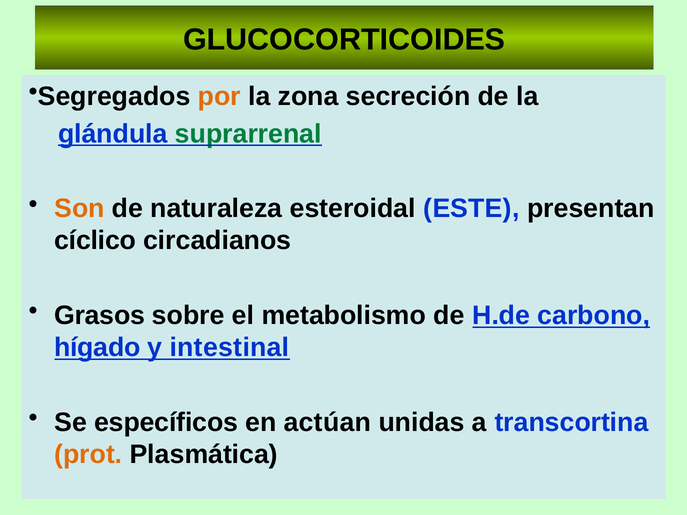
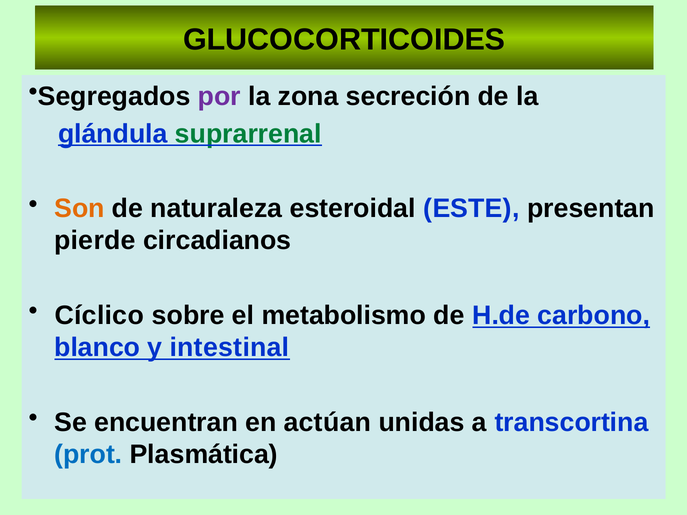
por colour: orange -> purple
cíclico: cíclico -> pierde
Grasos: Grasos -> Cíclico
hígado: hígado -> blanco
específicos: específicos -> encuentran
prot colour: orange -> blue
